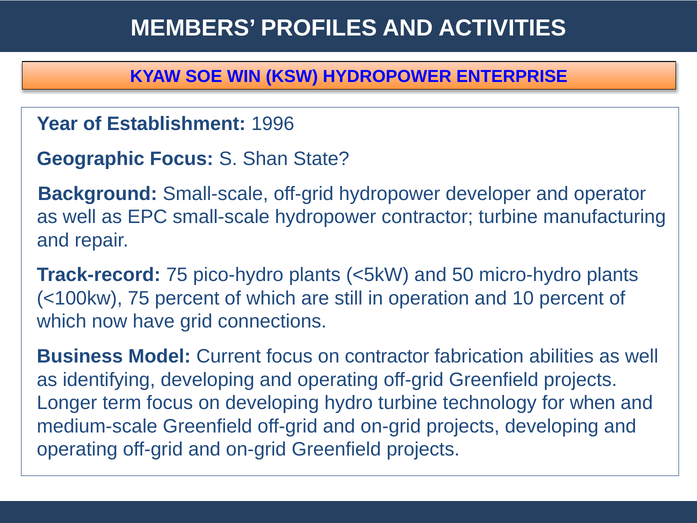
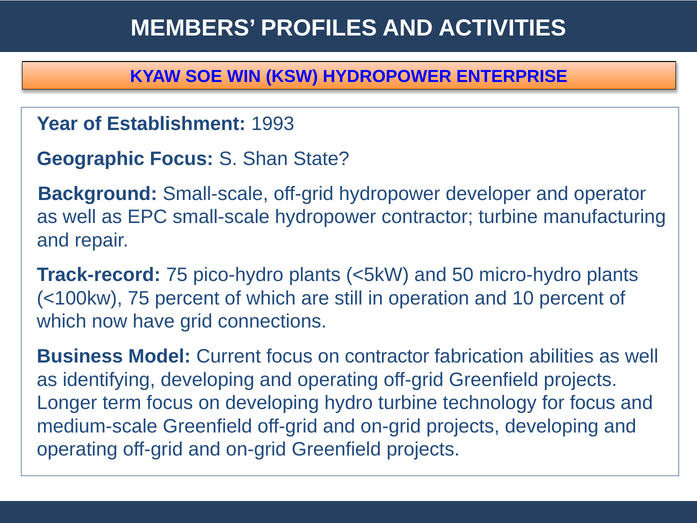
1996: 1996 -> 1993
for when: when -> focus
